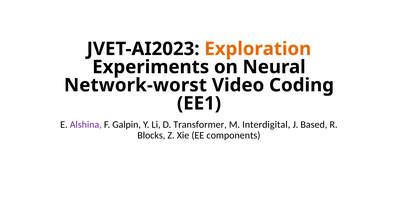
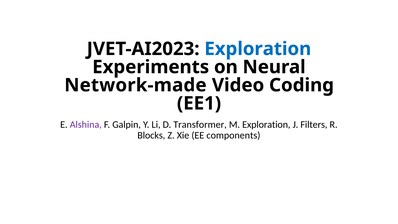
Exploration at (258, 49) colour: orange -> blue
Network-worst: Network-worst -> Network-made
M Interdigital: Interdigital -> Exploration
Based: Based -> Filters
